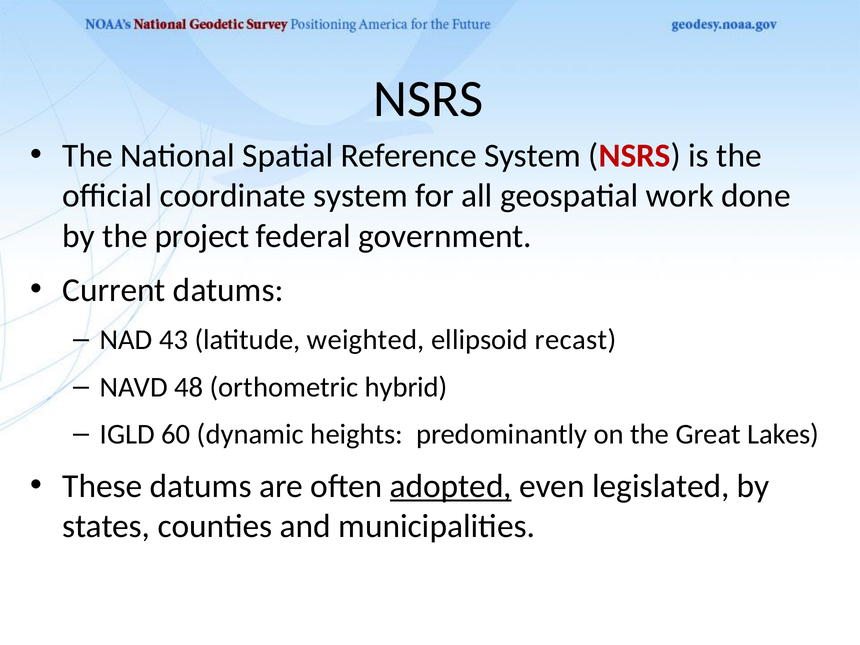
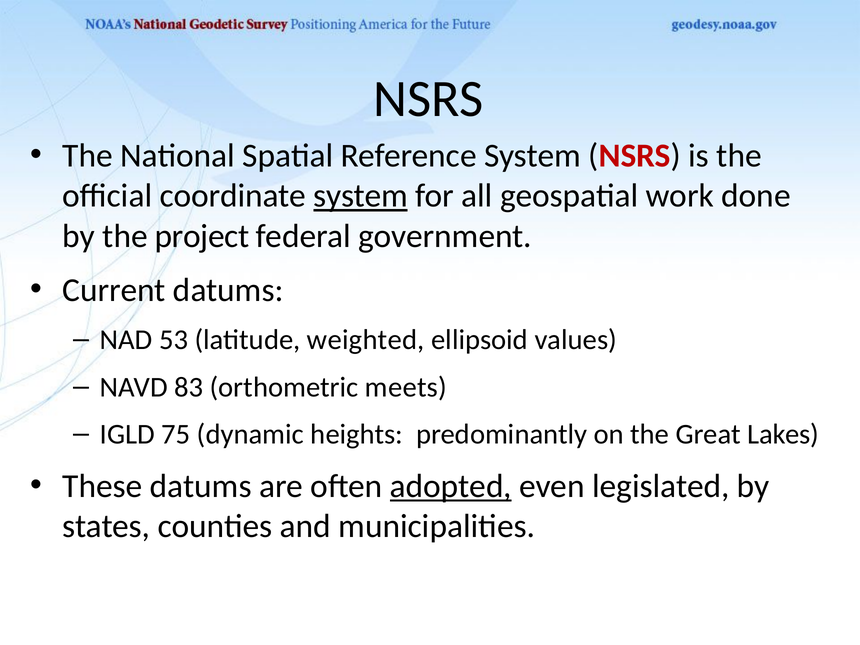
system at (361, 196) underline: none -> present
43: 43 -> 53
recast: recast -> values
48: 48 -> 83
hybrid: hybrid -> meets
60: 60 -> 75
